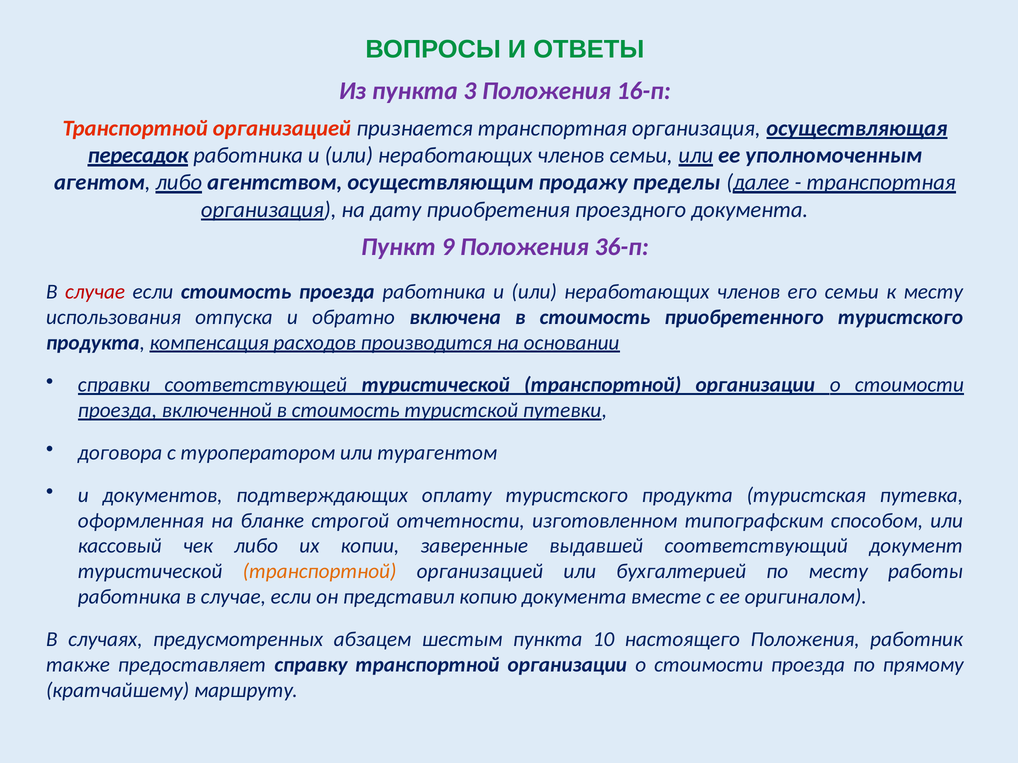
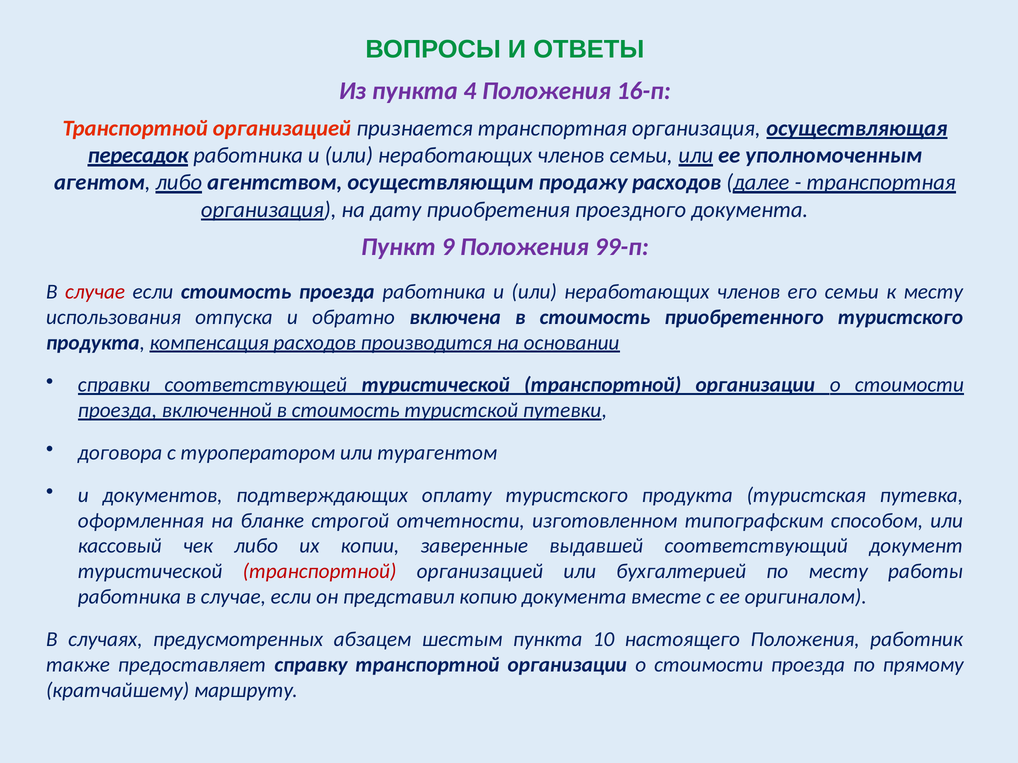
3: 3 -> 4
продажу пределы: пределы -> расходов
36-п: 36-п -> 99-п
транспортной at (320, 572) colour: orange -> red
